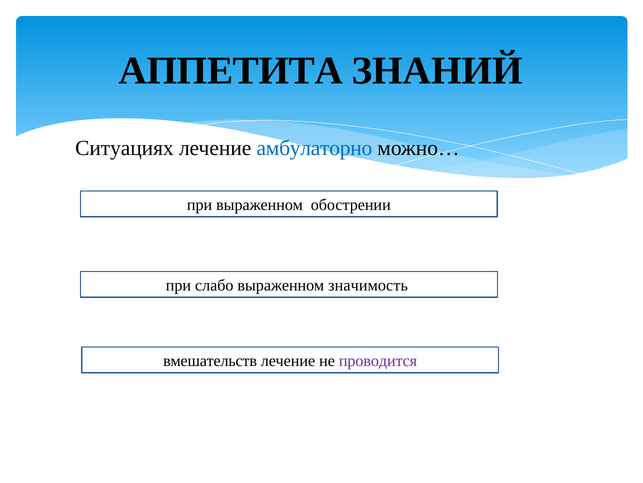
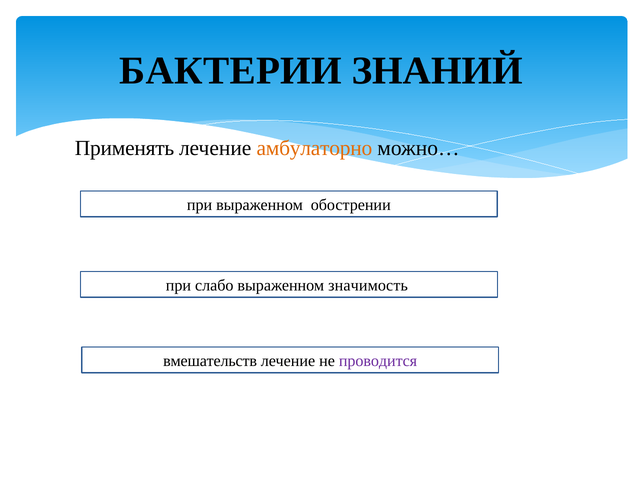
АППЕТИТА: АППЕТИТА -> БАКТЕРИИ
Ситуациях: Ситуациях -> Применять
амбулаторно colour: blue -> orange
